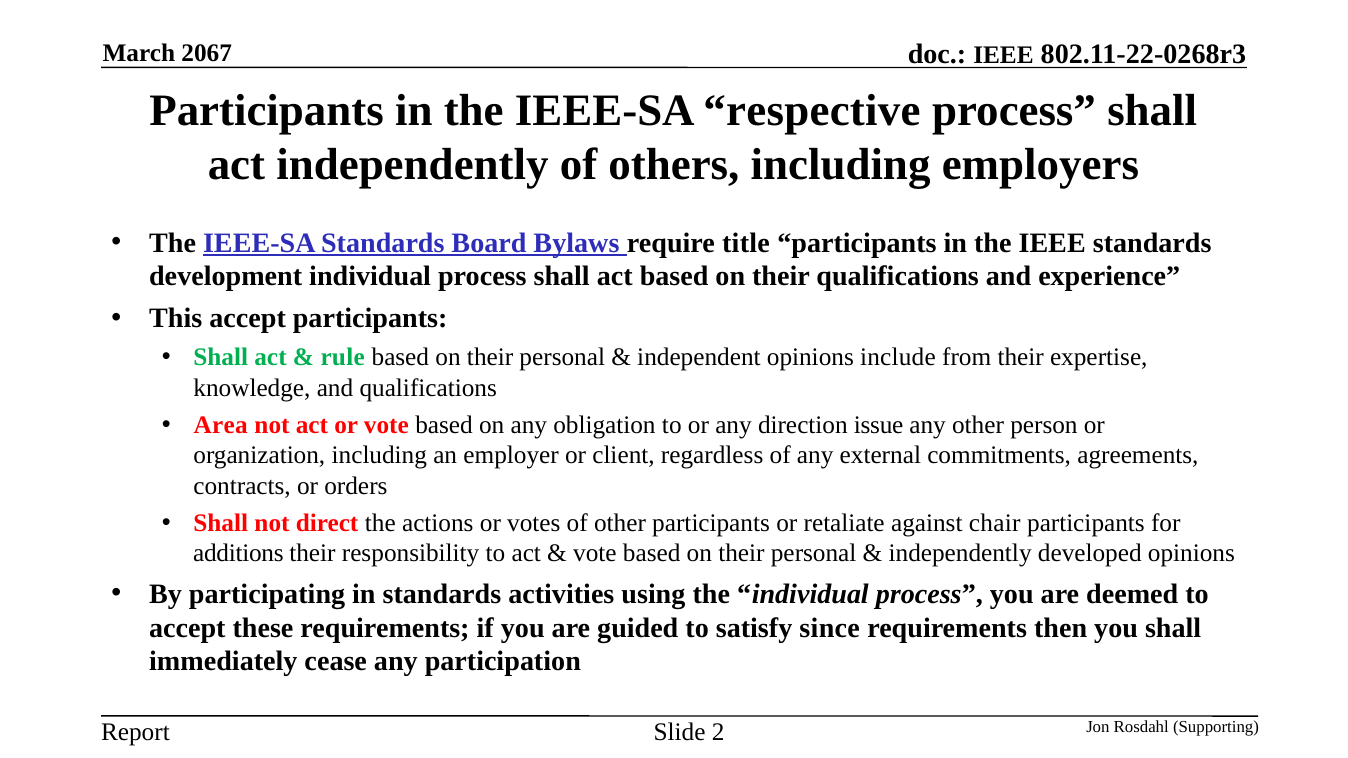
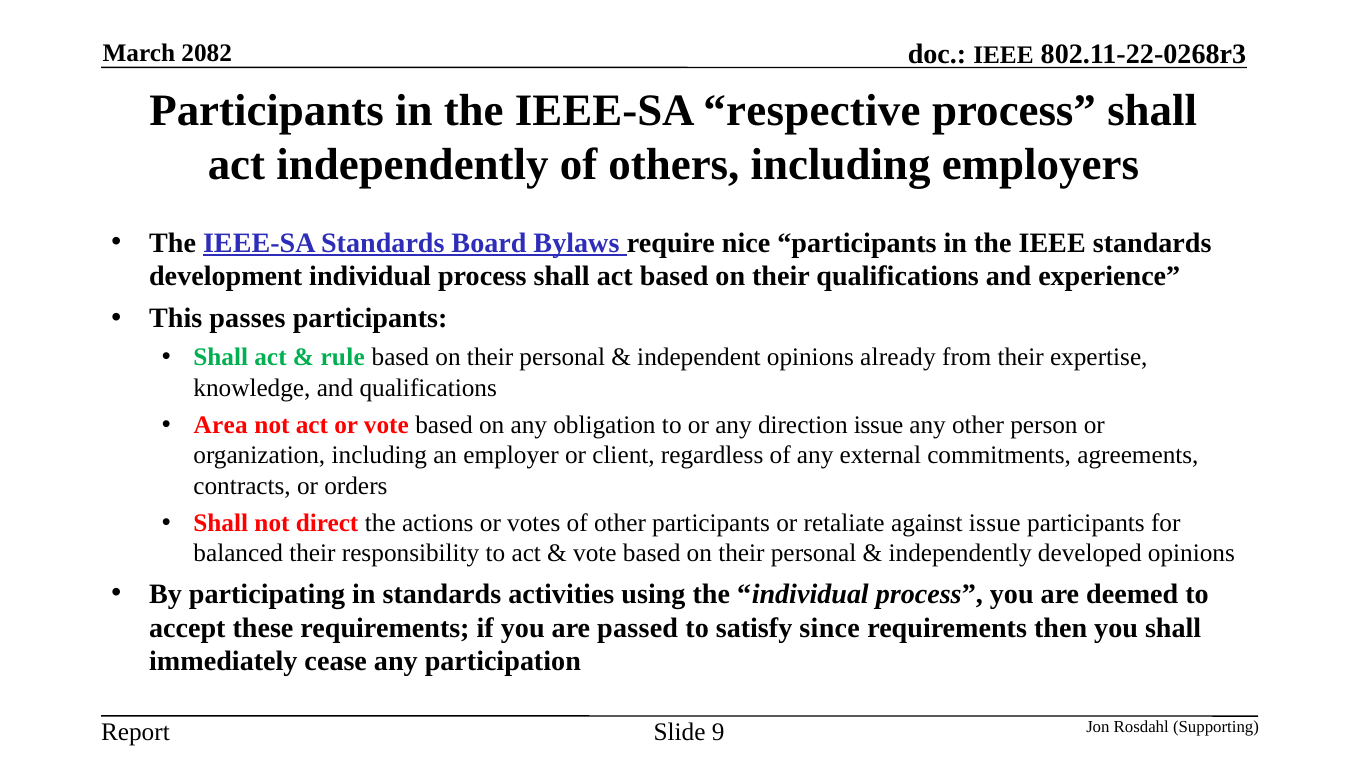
2067: 2067 -> 2082
title: title -> nice
This accept: accept -> passes
include: include -> already
against chair: chair -> issue
additions: additions -> balanced
guided: guided -> passed
2: 2 -> 9
